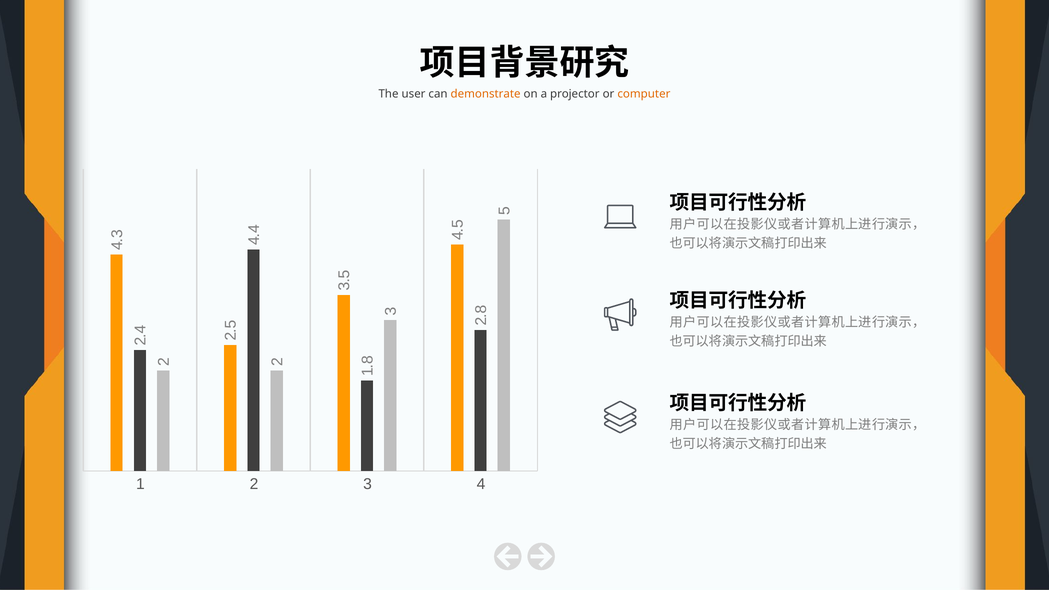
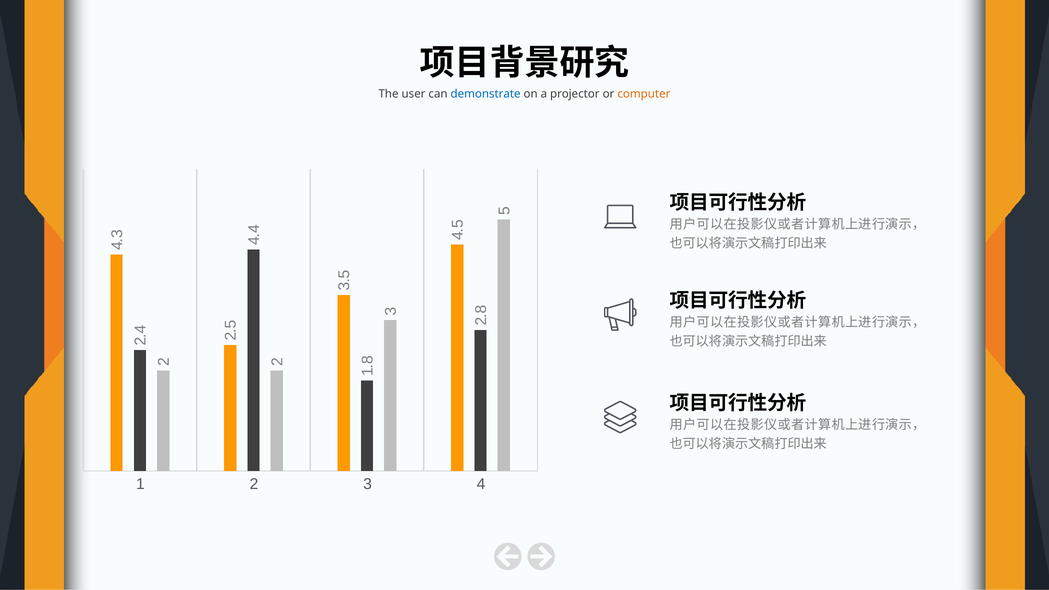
demonstrate colour: orange -> blue
